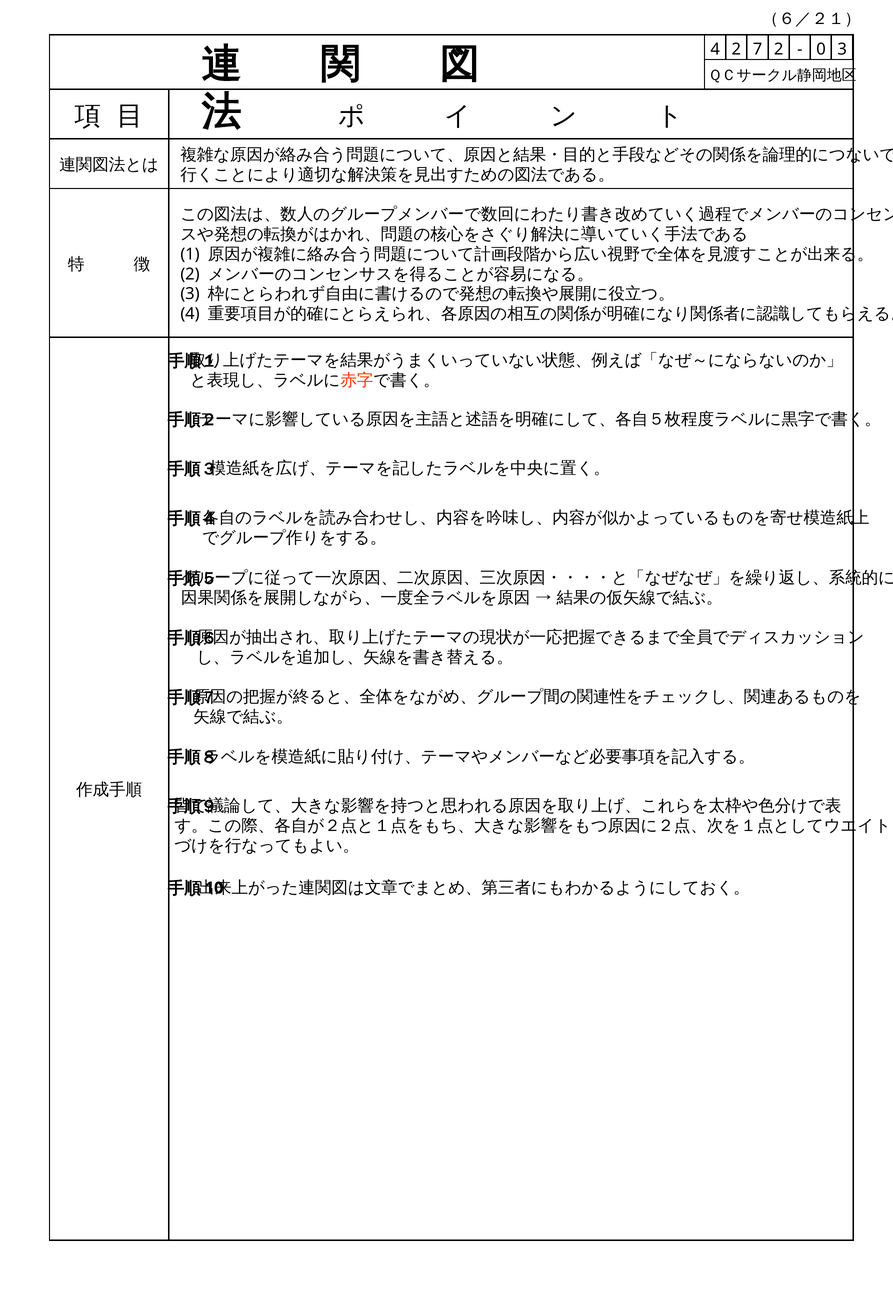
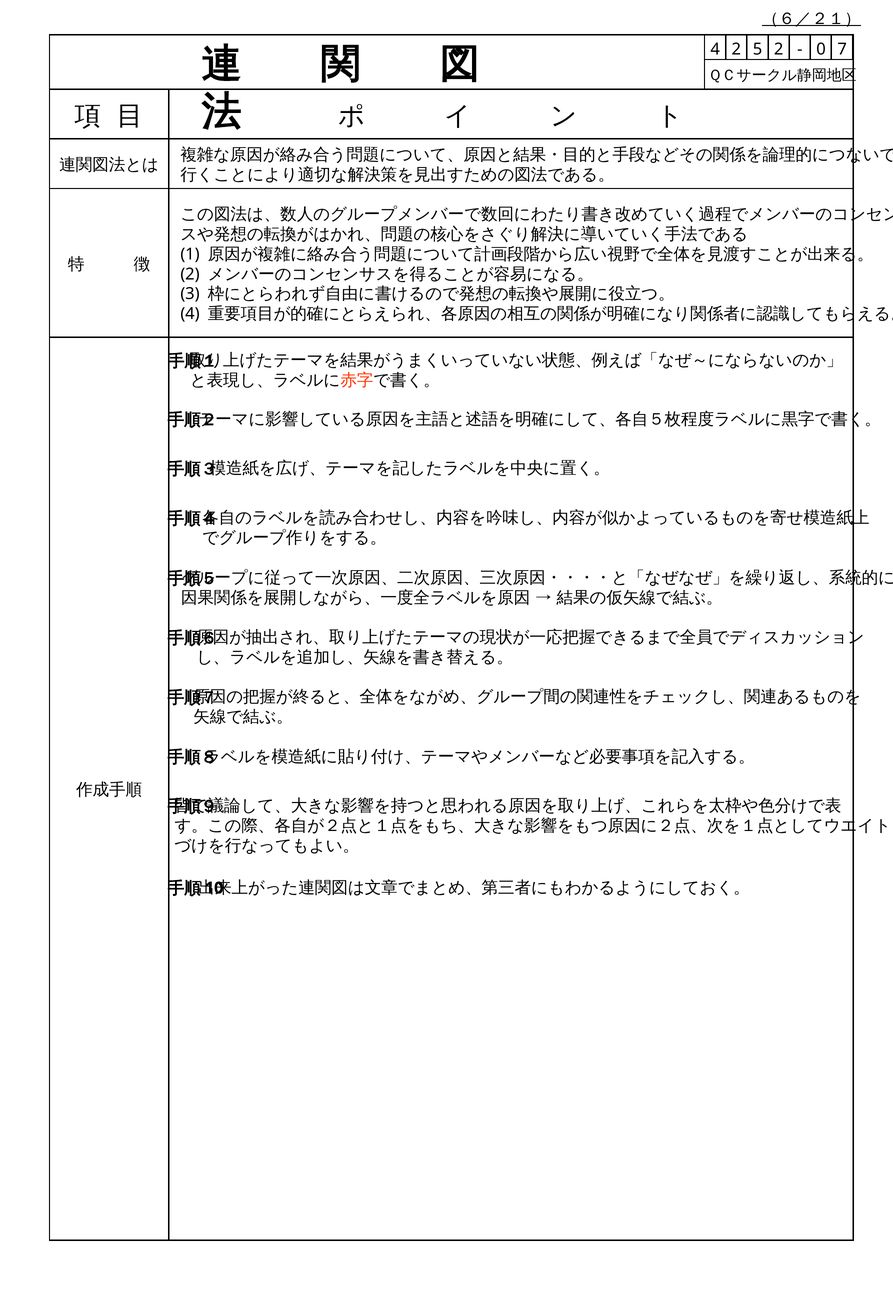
（６／２１） underline: none -> present
7: 7 -> 5
0 3: 3 -> 7
